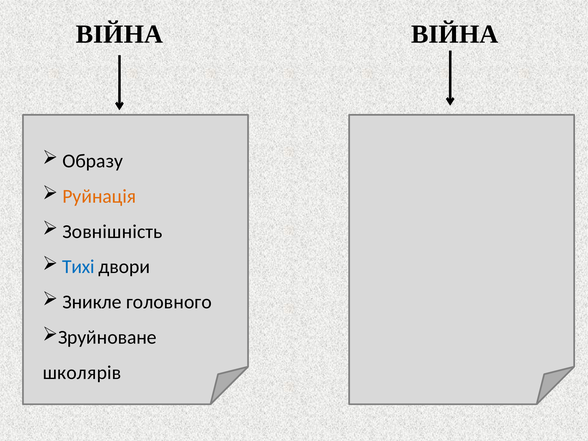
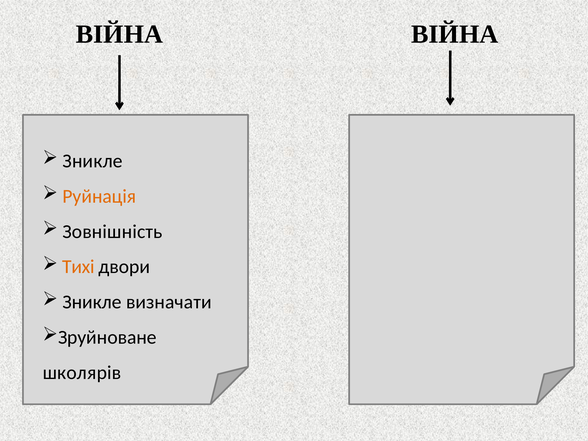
Образу at (93, 161): Образу -> Зникле
Тихі colour: blue -> orange
головного: головного -> визначати
